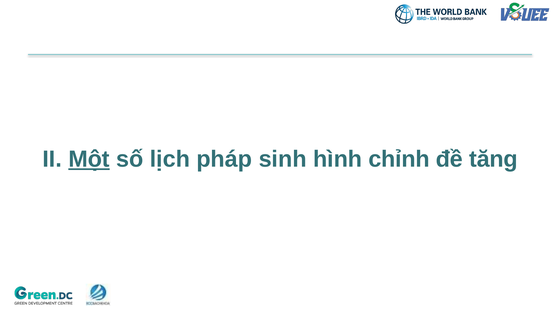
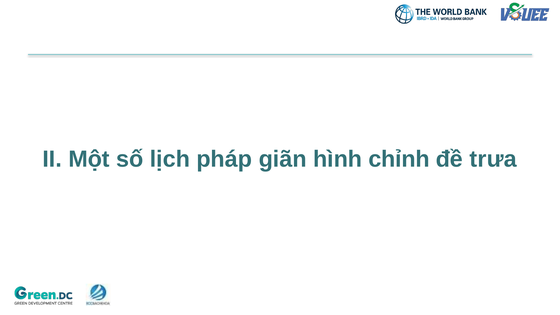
Một underline: present -> none
sinh: sinh -> giãn
tăng: tăng -> trưa
